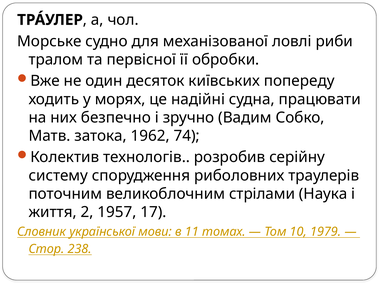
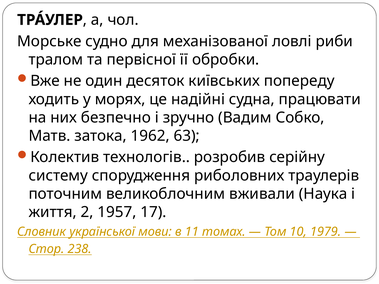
74: 74 -> 63
стрілами: стрілами -> вживали
